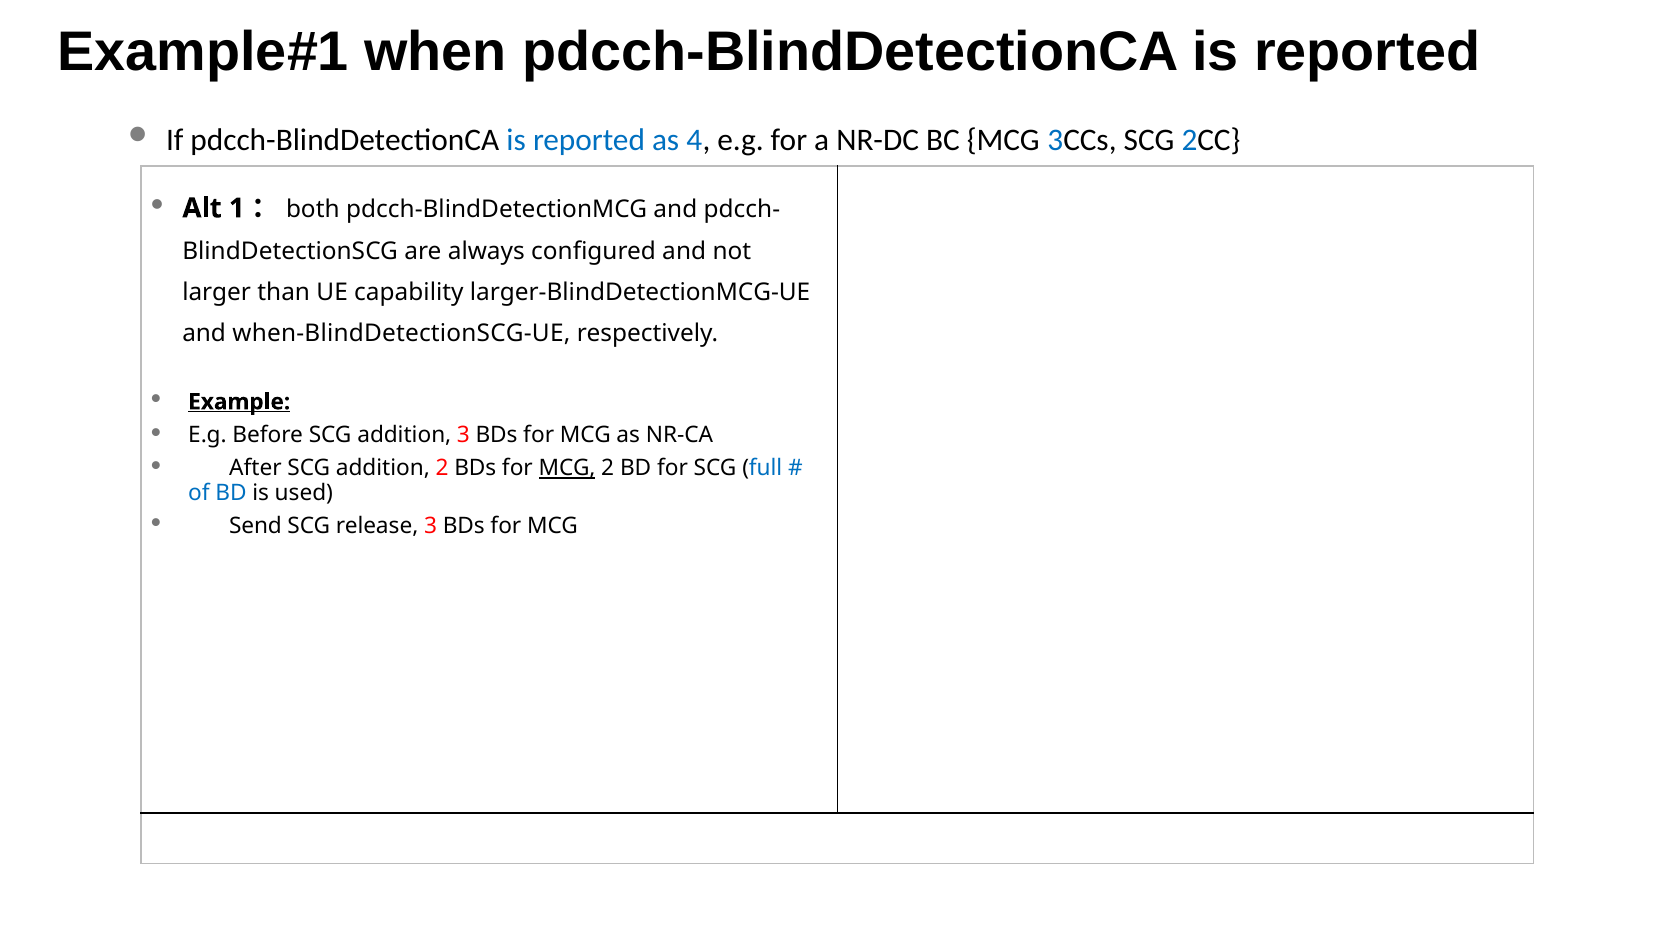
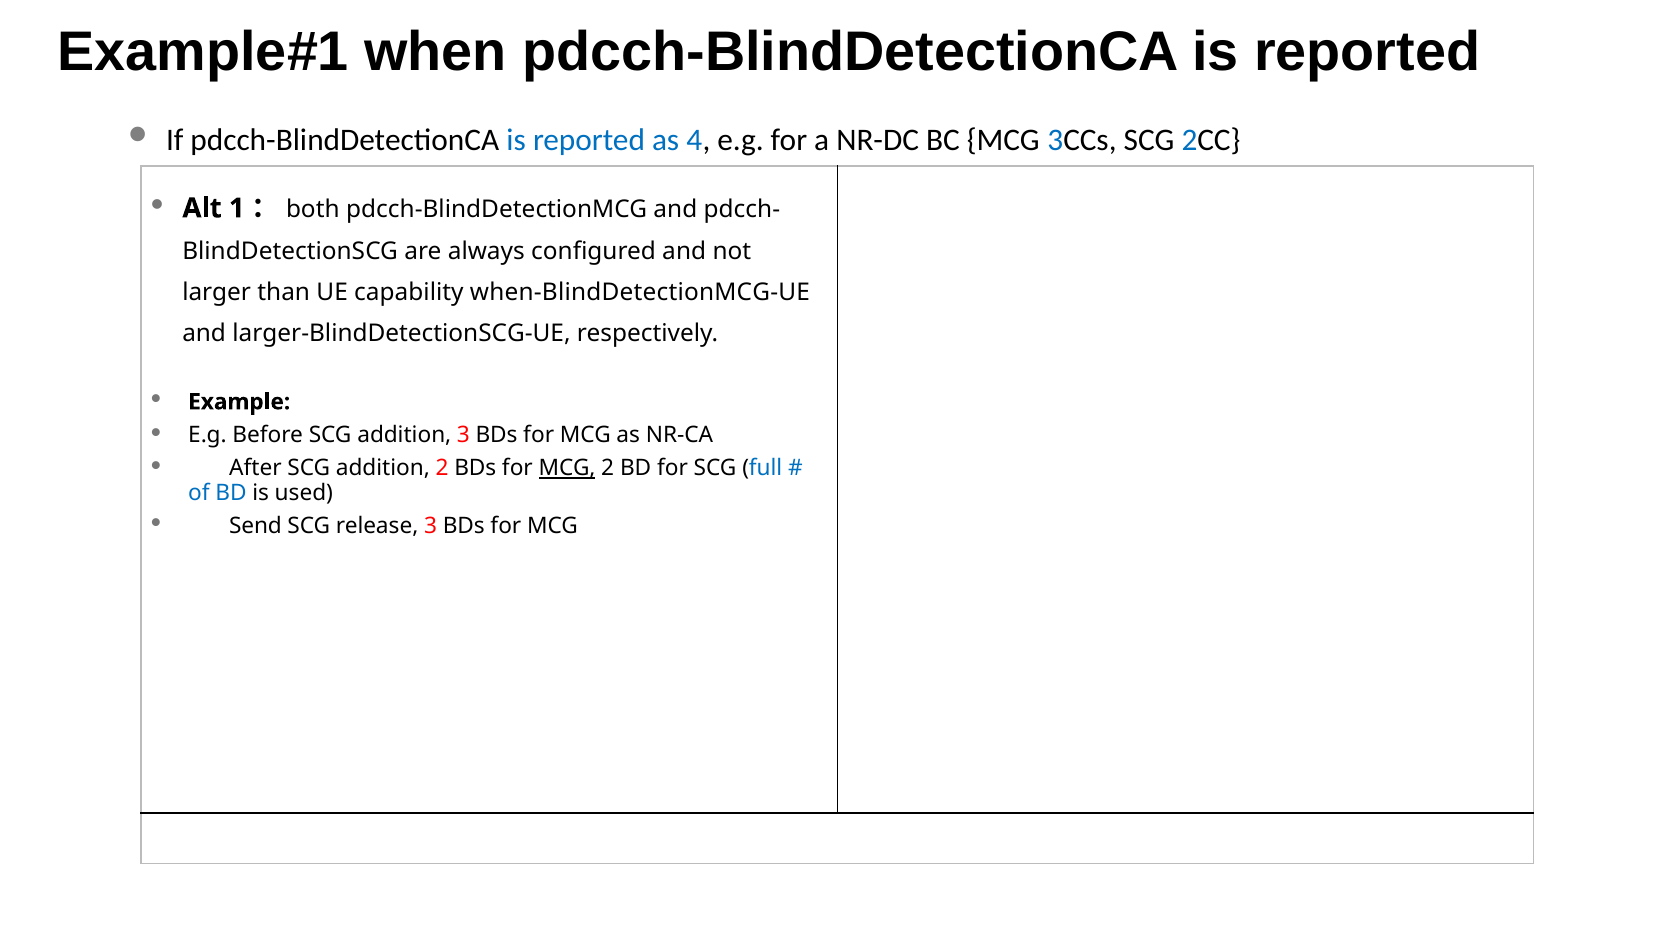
larger-BlindDetectionMCG-UE: larger-BlindDetectionMCG-UE -> when-BlindDetectionMCG-UE
when-BlindDetectionSCG-UE: when-BlindDetectionSCG-UE -> larger-BlindDetectionSCG-UE
Example underline: present -> none
